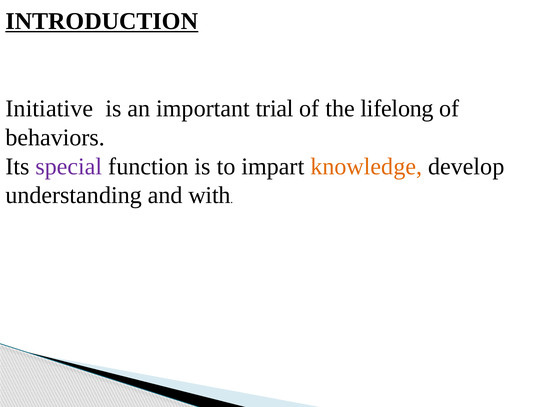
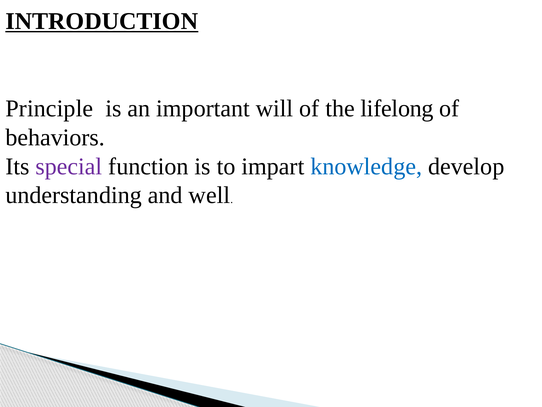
Initiative: Initiative -> Principle
trial: trial -> will
knowledge colour: orange -> blue
with: with -> well
